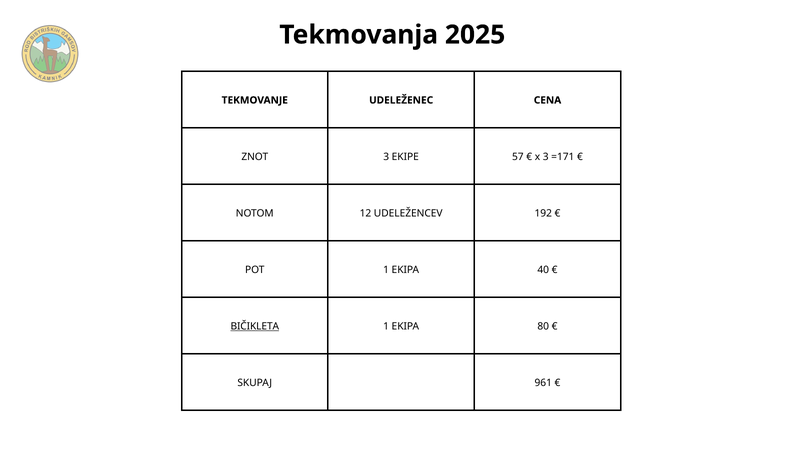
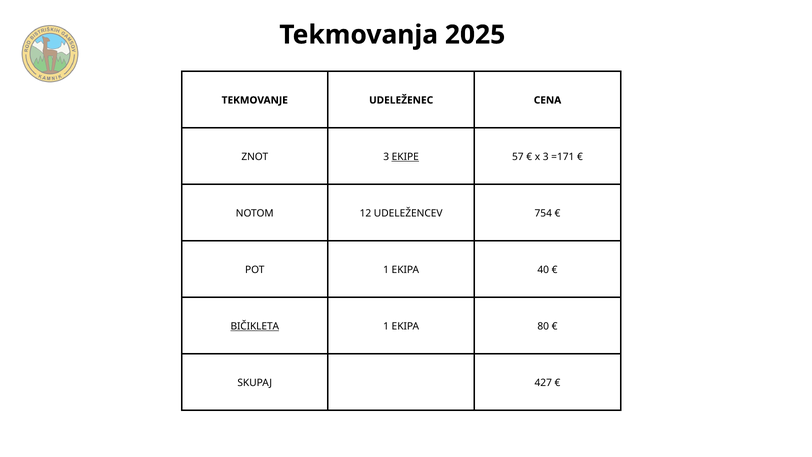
EKIPE underline: none -> present
192: 192 -> 754
961: 961 -> 427
